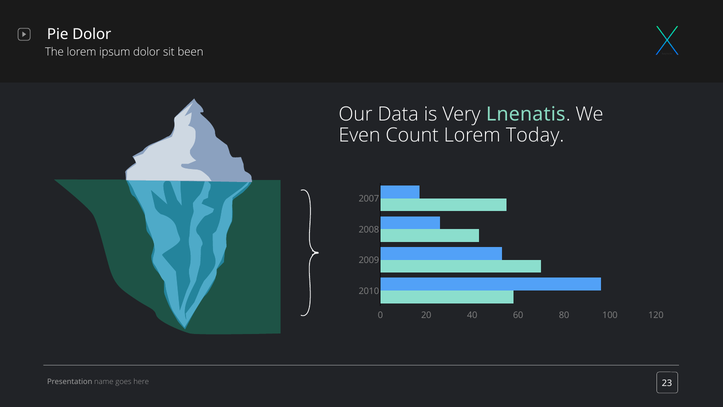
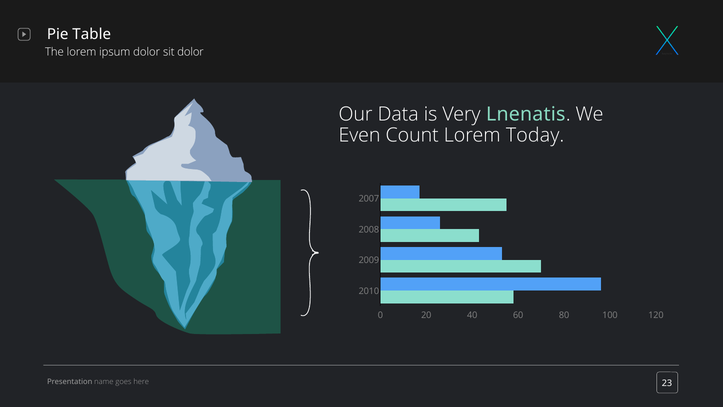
Pie Dolor: Dolor -> Table
sit been: been -> dolor
